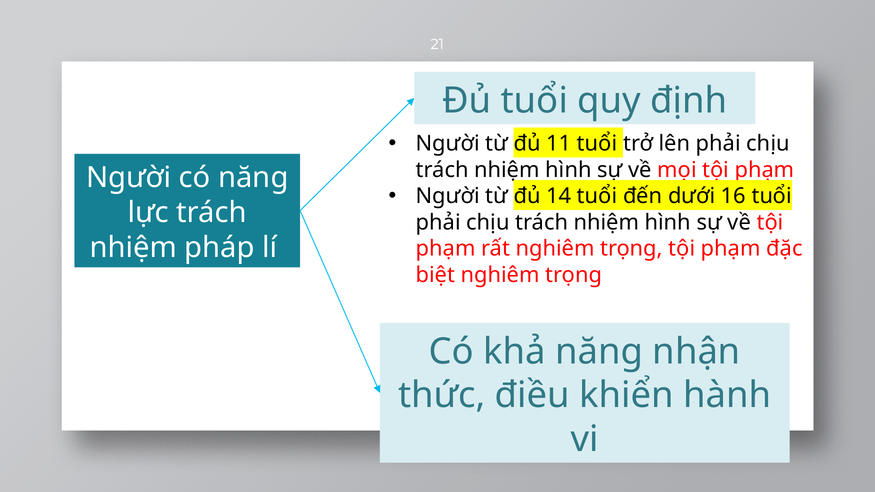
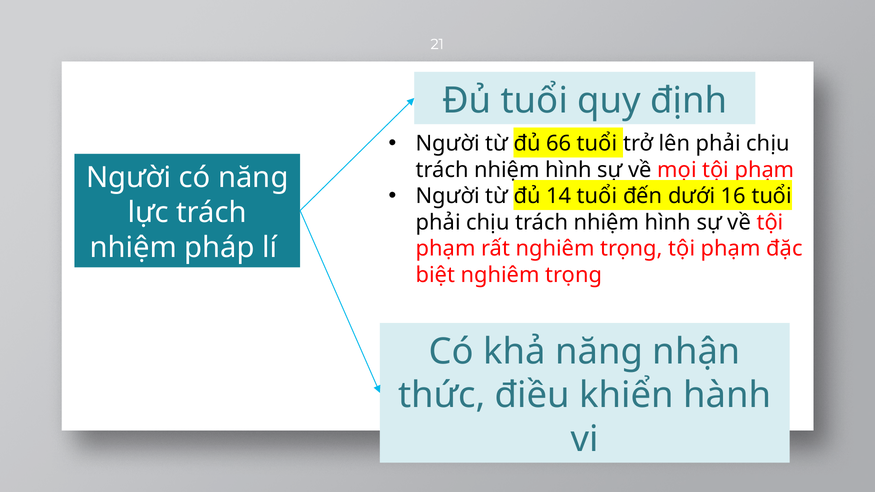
11: 11 -> 66
